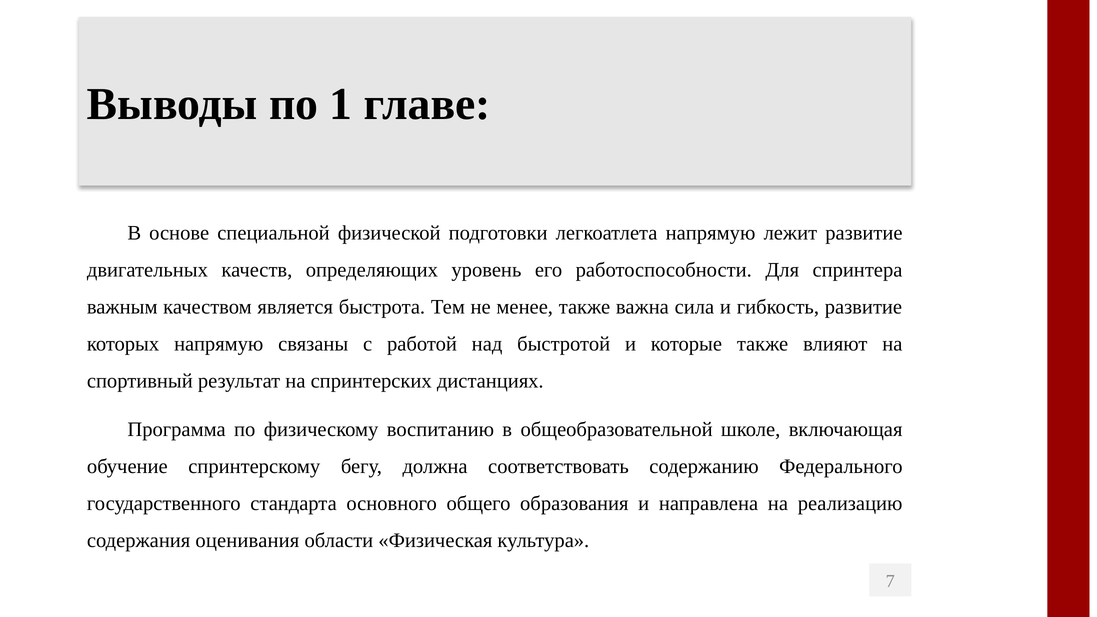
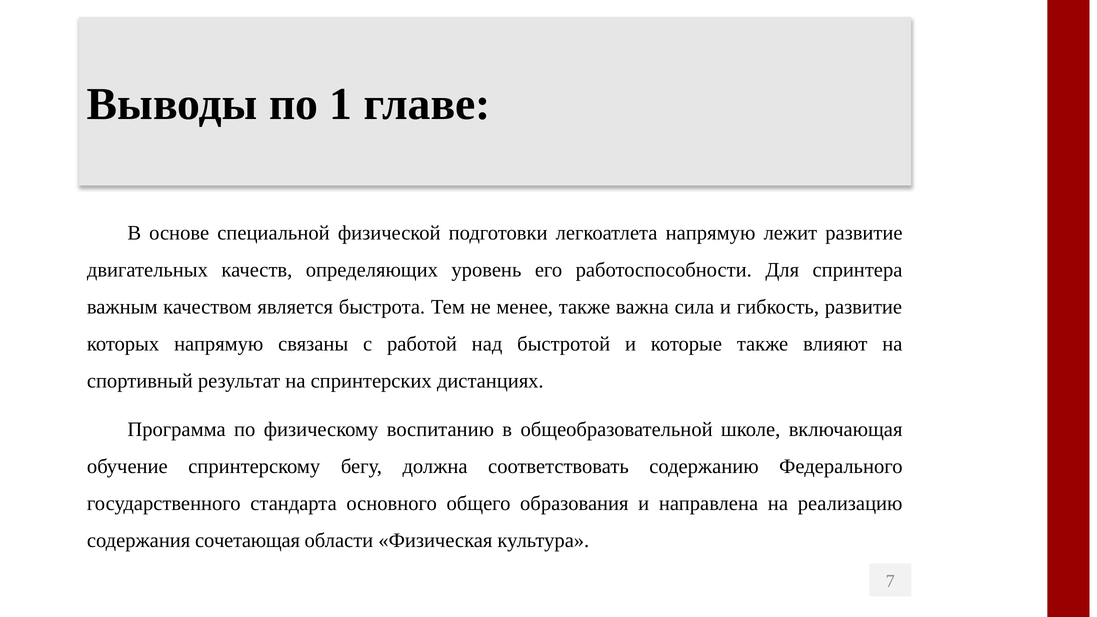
оценивания: оценивания -> сочетающая
